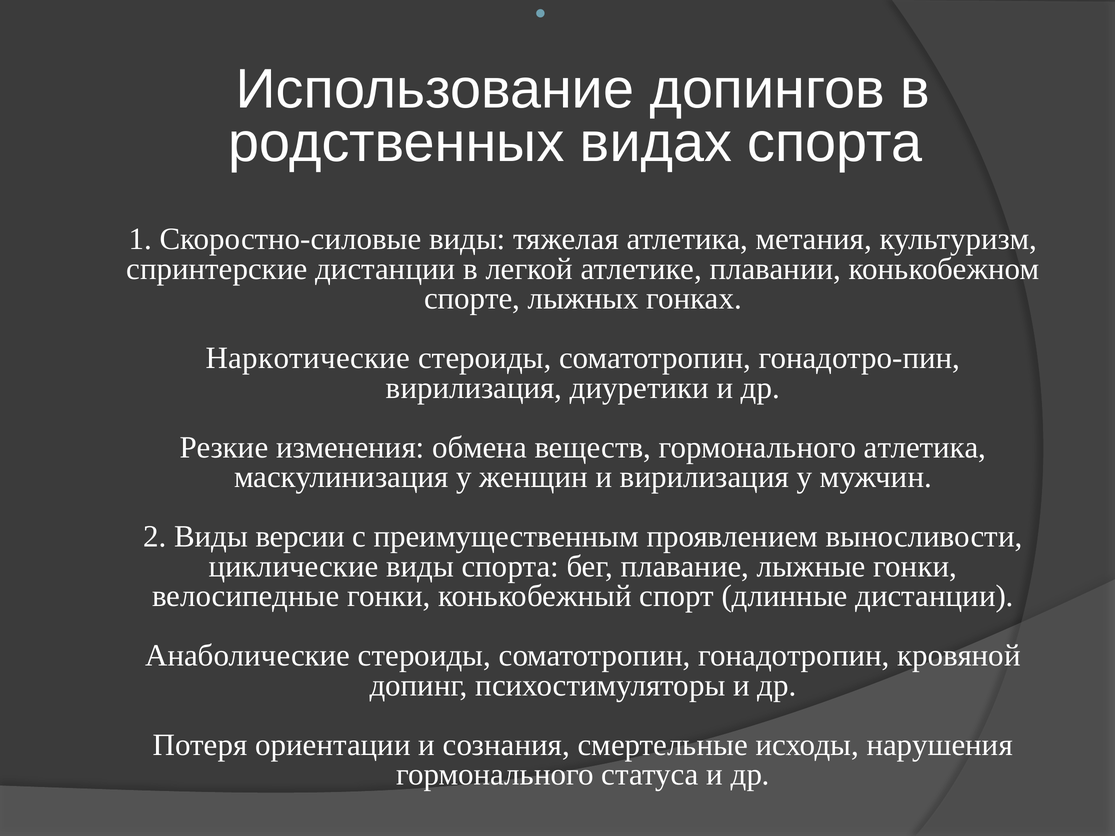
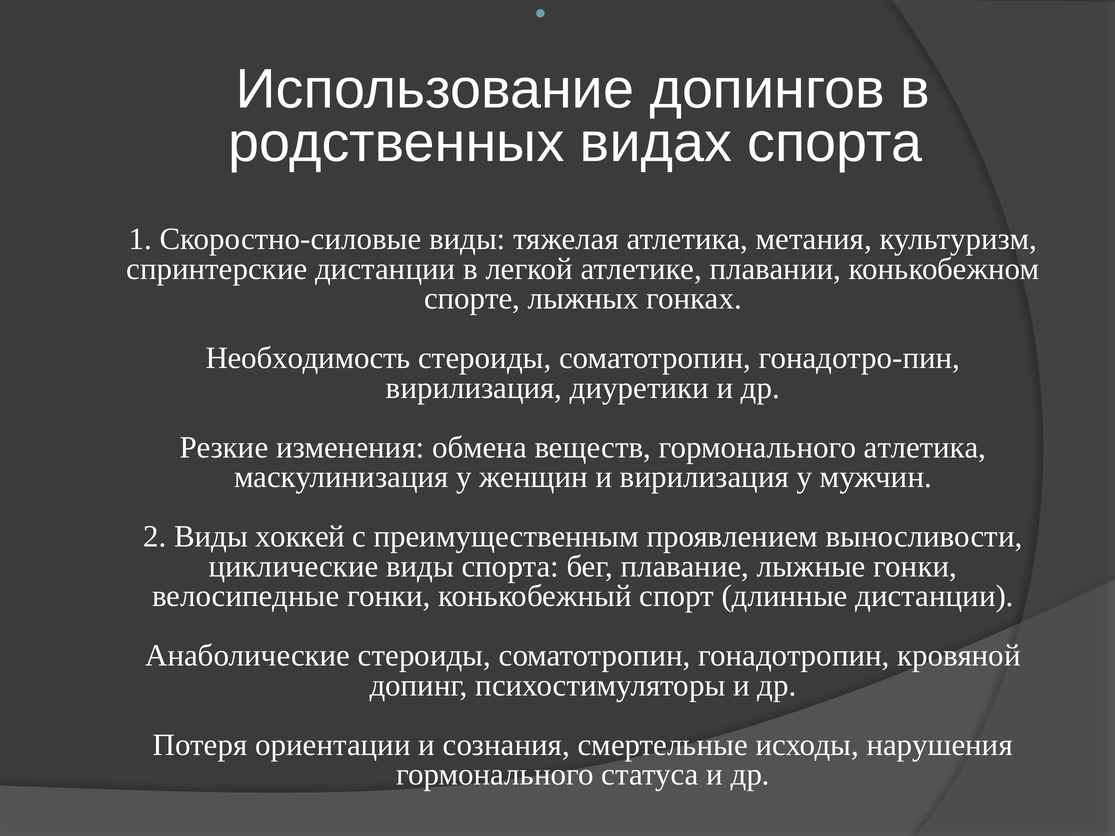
Наркотические: Наркотические -> Необходимость
версии: версии -> хоккей
